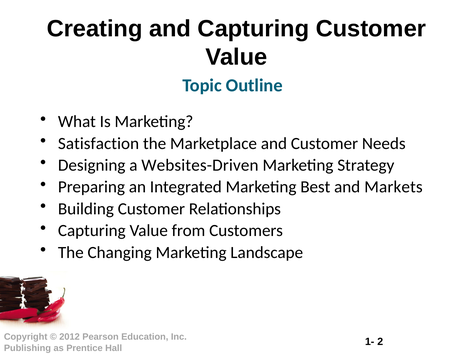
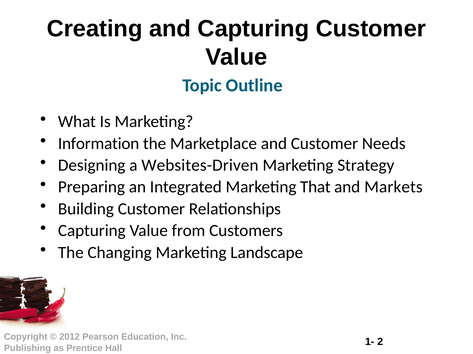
Satisfaction: Satisfaction -> Information
Best: Best -> That
